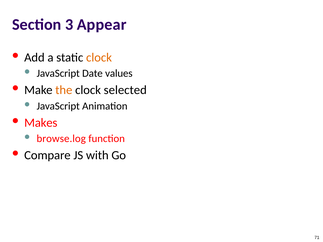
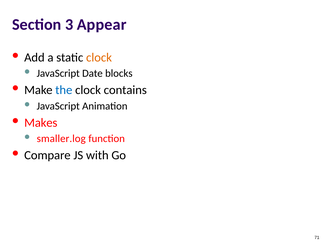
values: values -> blocks
the colour: orange -> blue
selected: selected -> contains
browse.log: browse.log -> smaller.log
